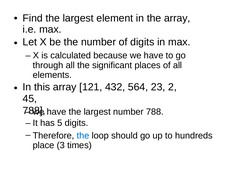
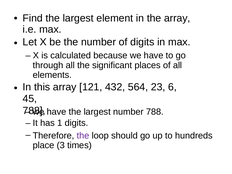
2: 2 -> 6
5: 5 -> 1
the at (83, 136) colour: blue -> purple
